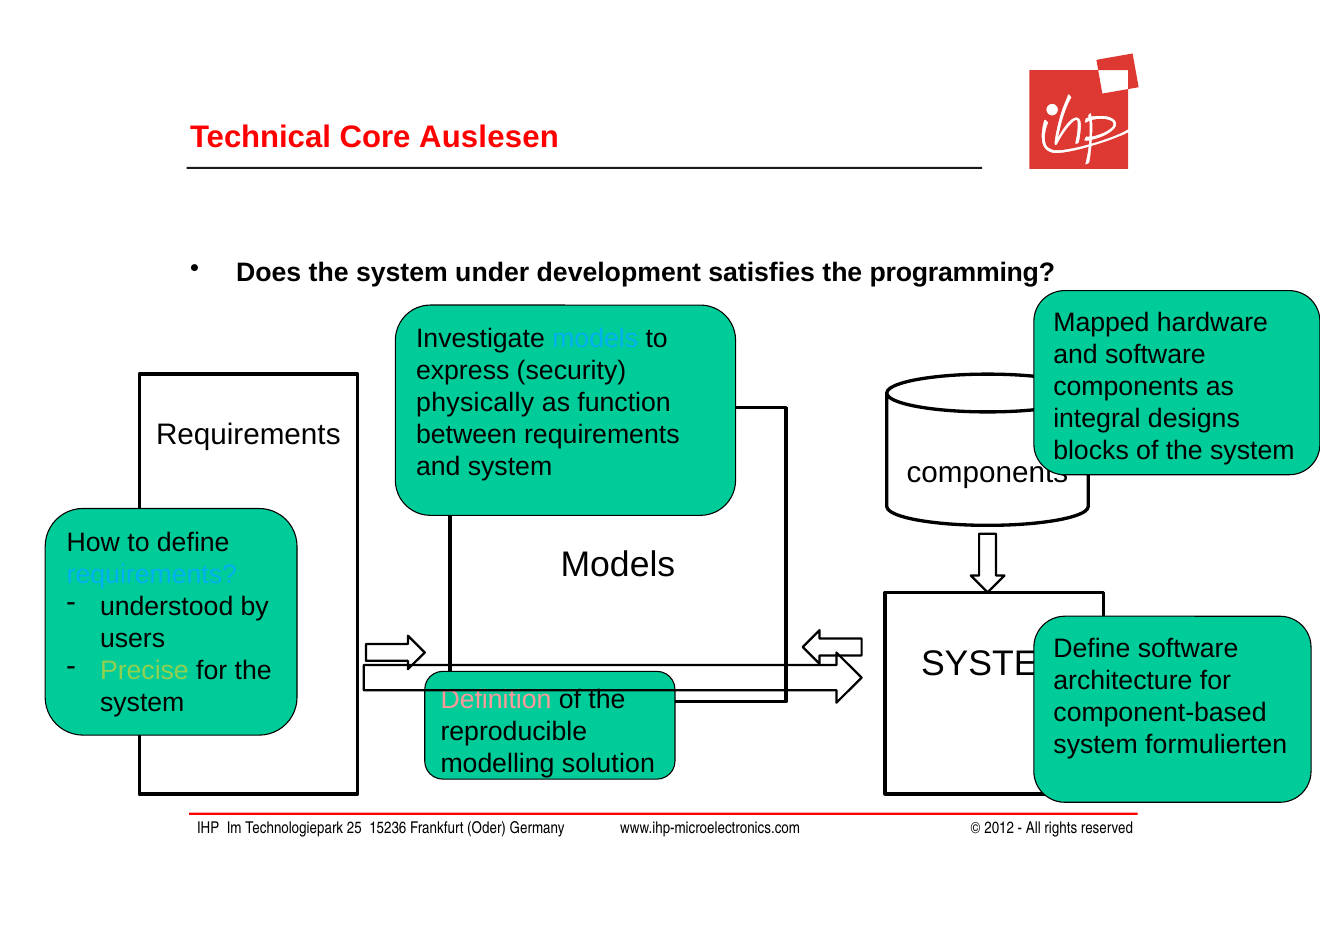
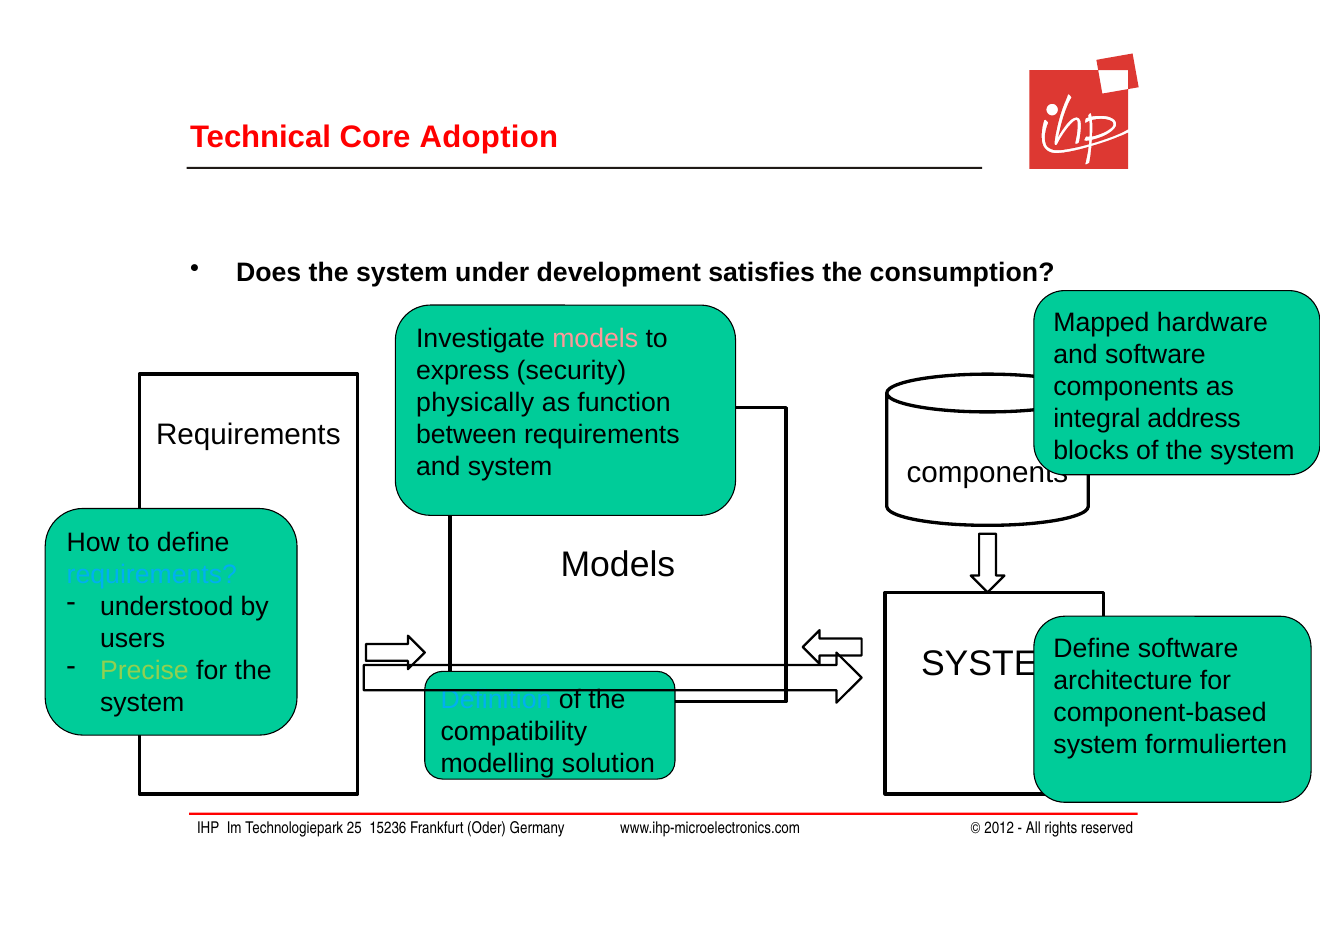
Auslesen: Auslesen -> Adoption
programming: programming -> consumption
models at (595, 339) colour: light blue -> pink
designs: designs -> address
Definition colour: pink -> light blue
reproducible: reproducible -> compatibility
